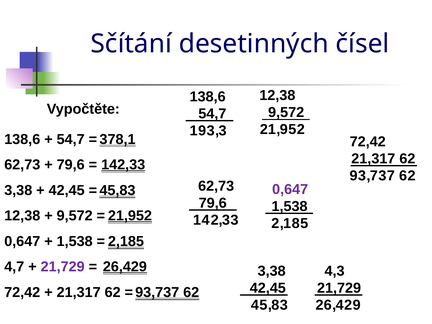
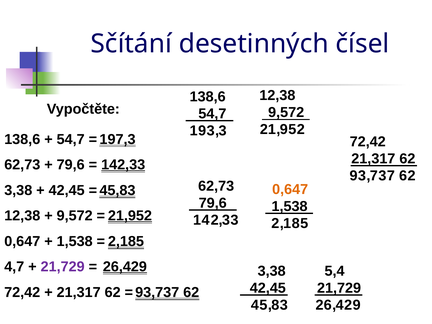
378,1: 378,1 -> 197,3
0,647 at (290, 189) colour: purple -> orange
4,3: 4,3 -> 5,4
